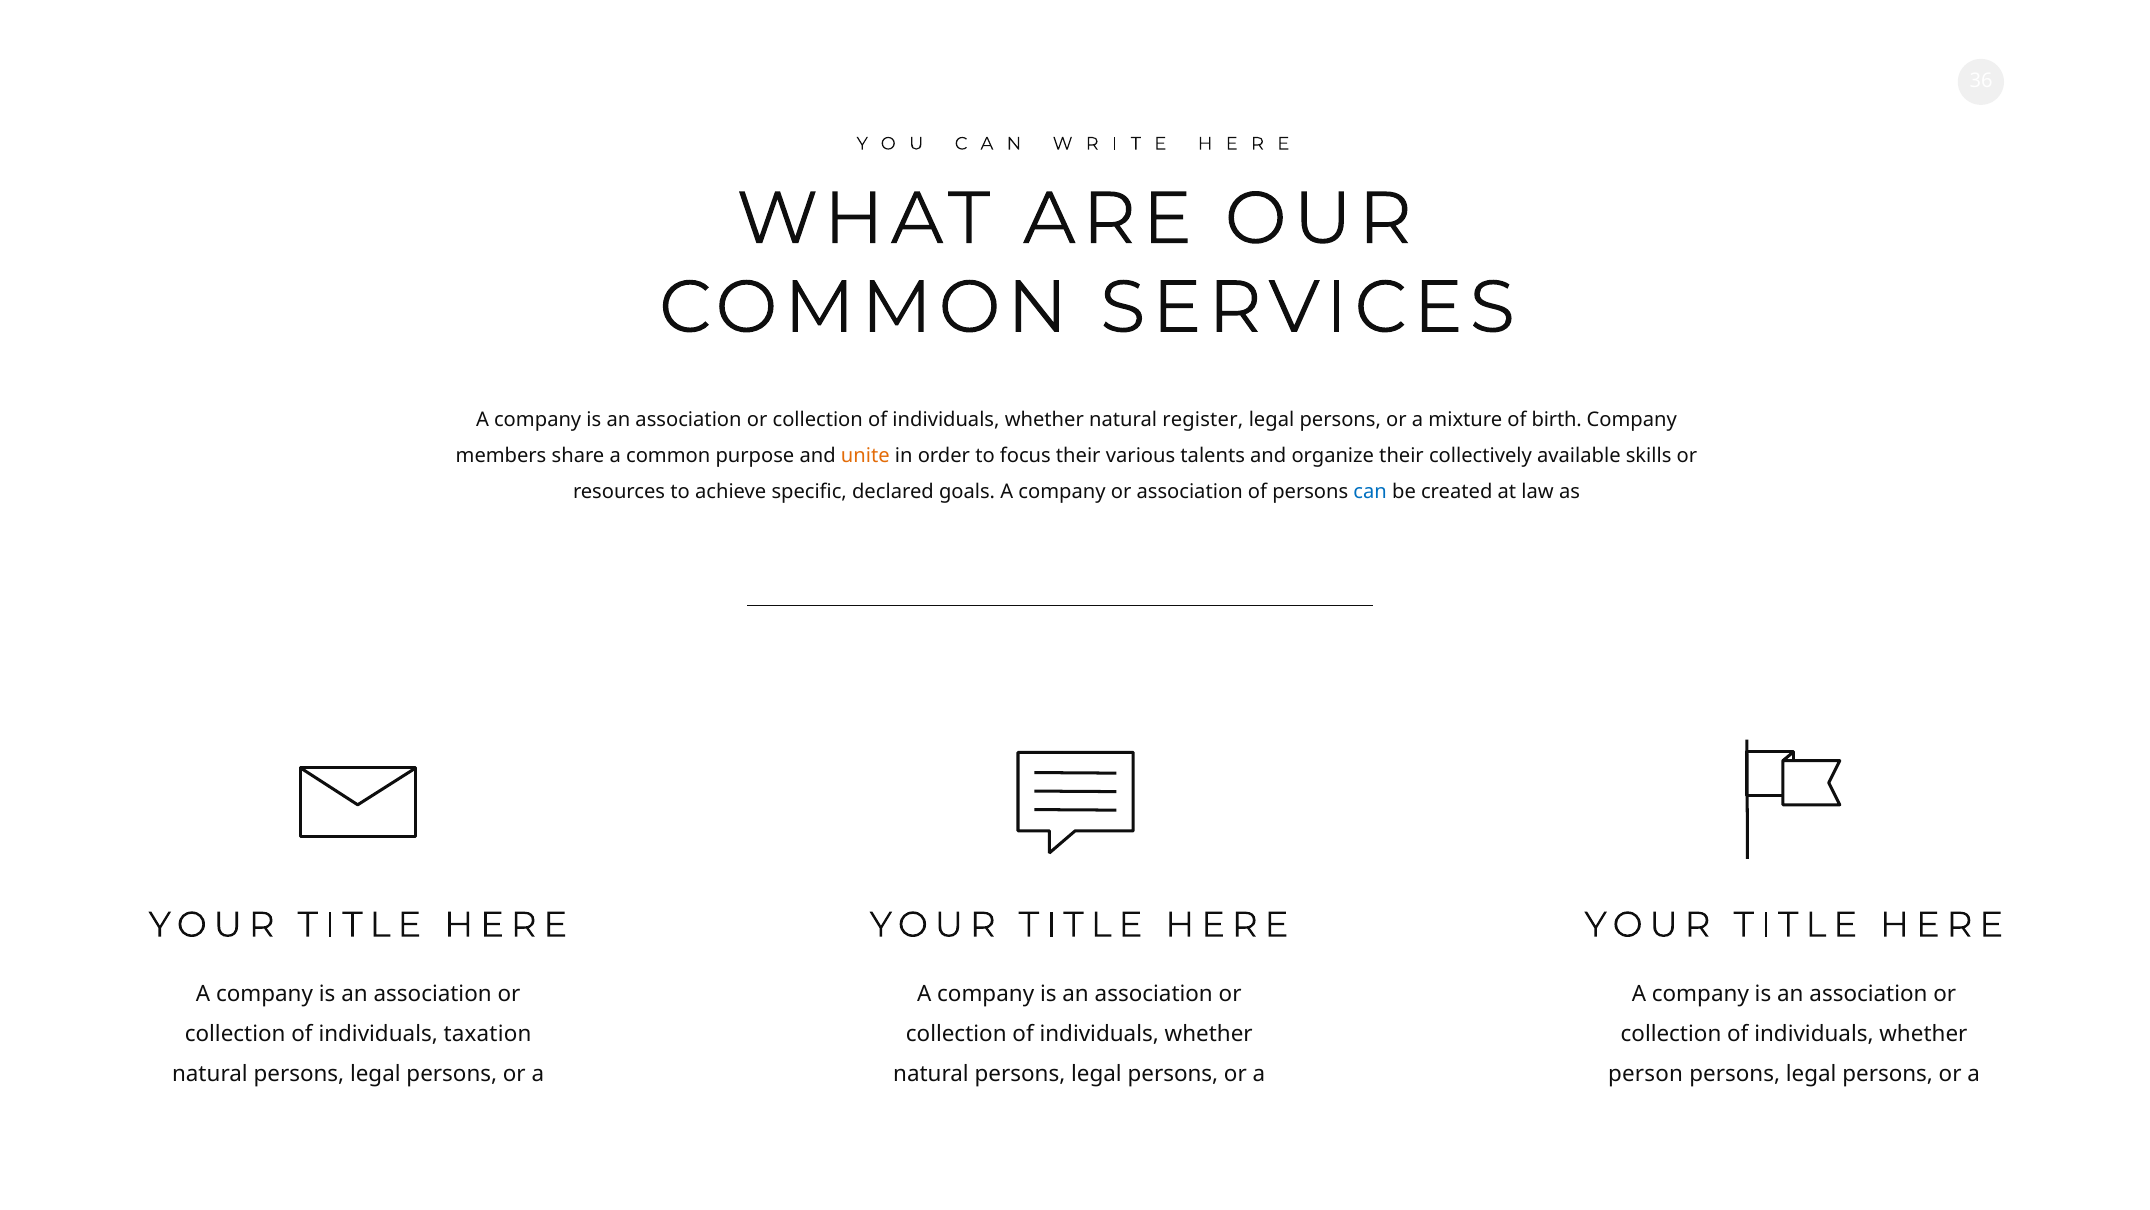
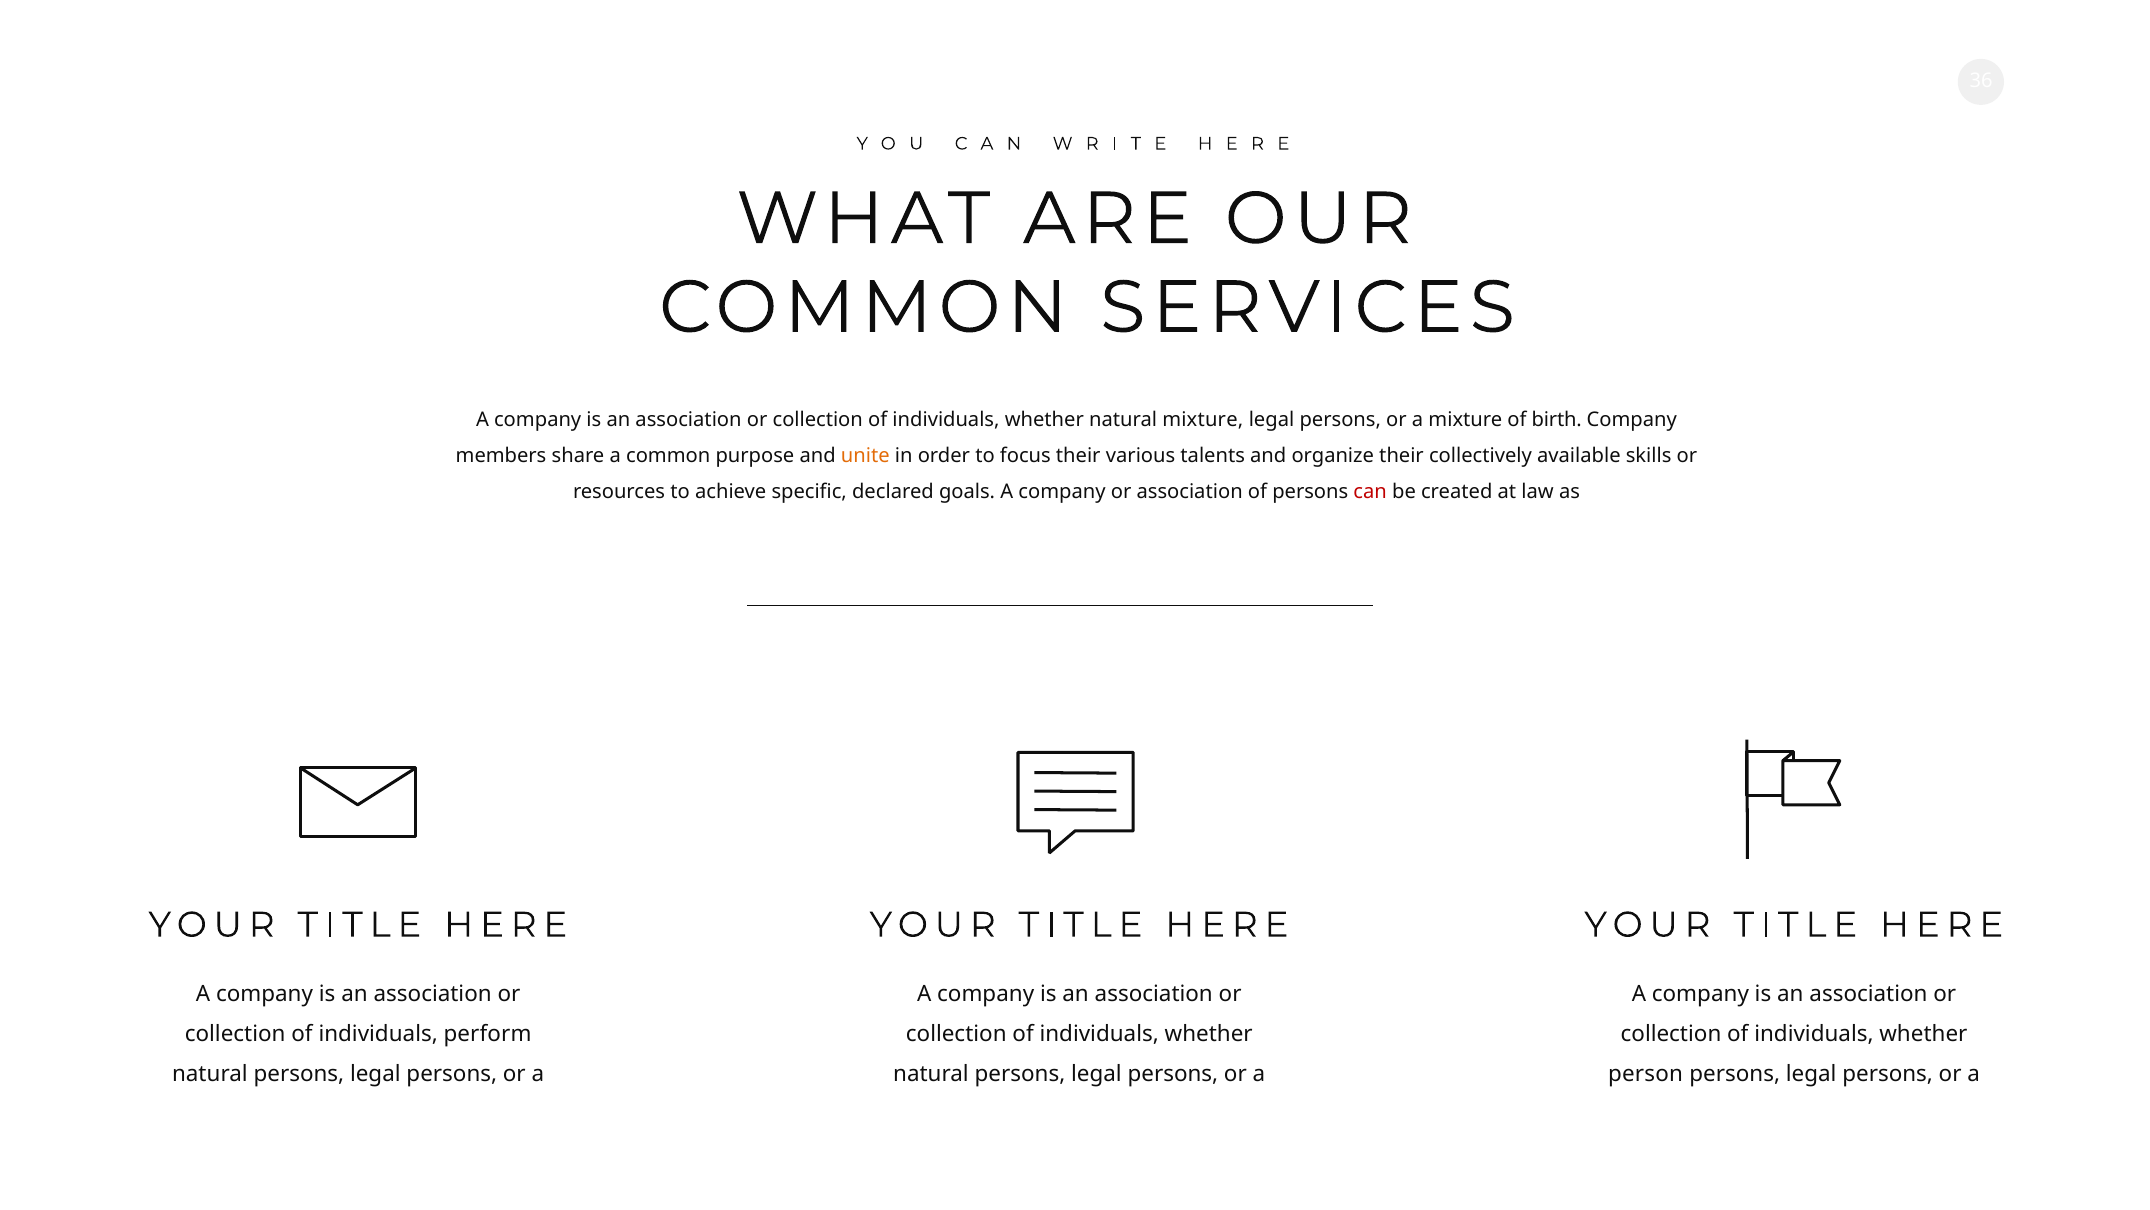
natural register: register -> mixture
can colour: blue -> red
taxation: taxation -> perform
